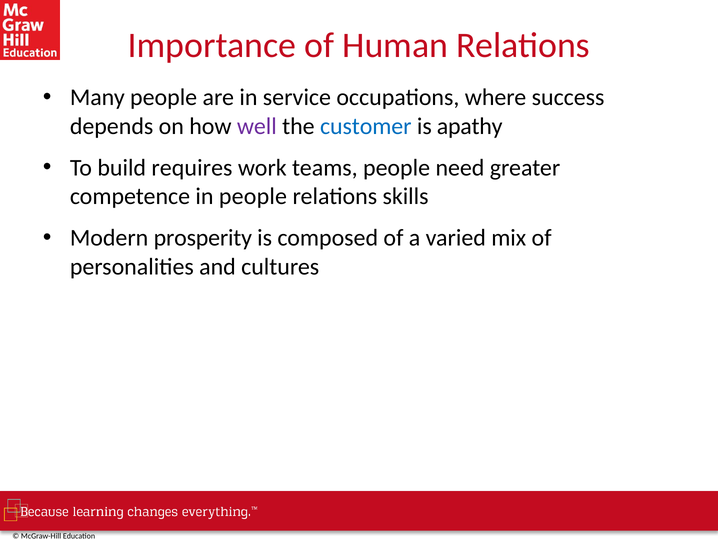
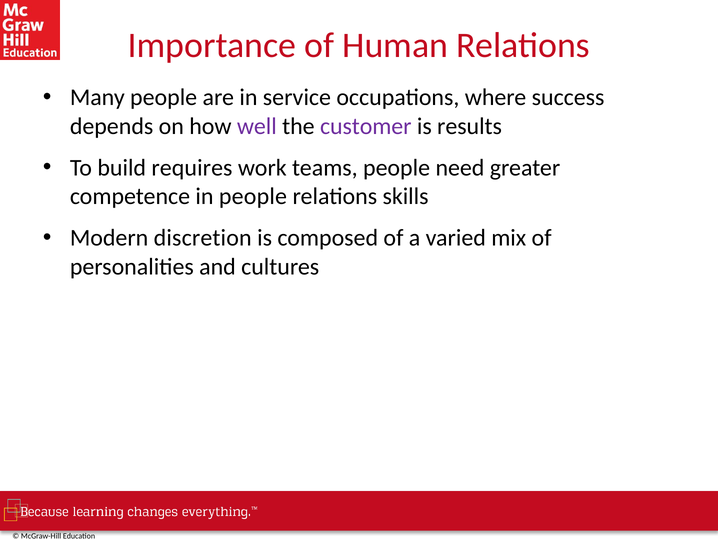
customer colour: blue -> purple
apathy: apathy -> results
prosperity: prosperity -> discretion
